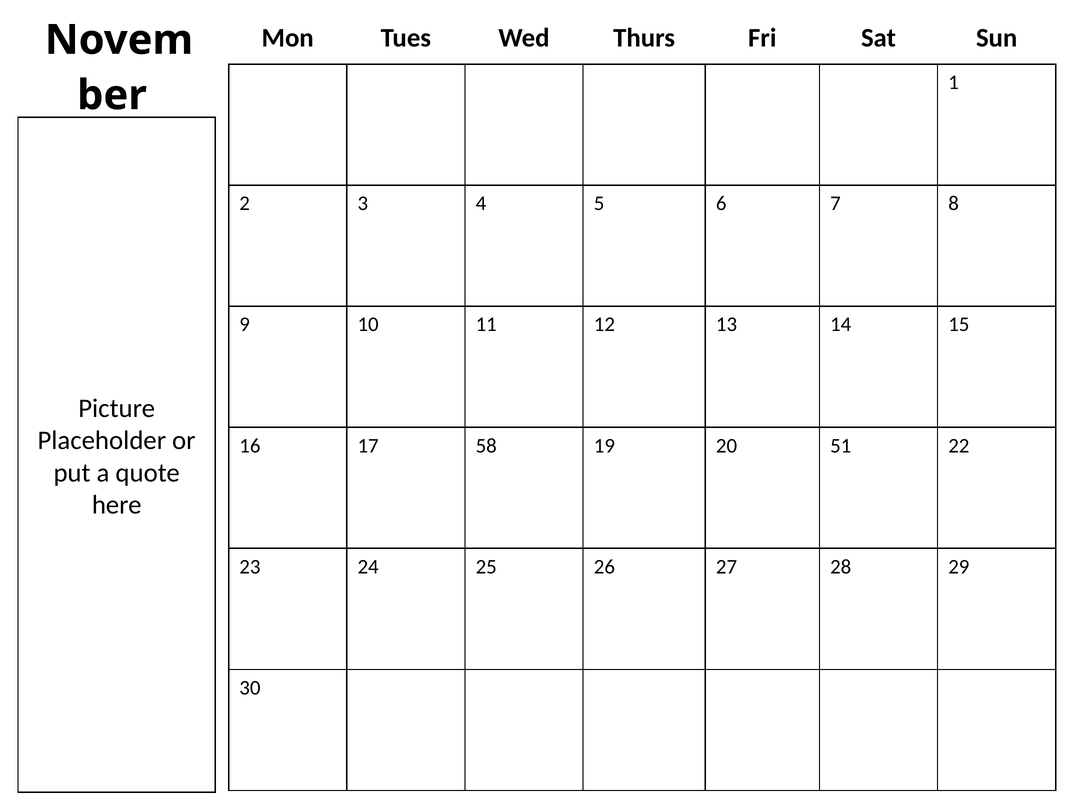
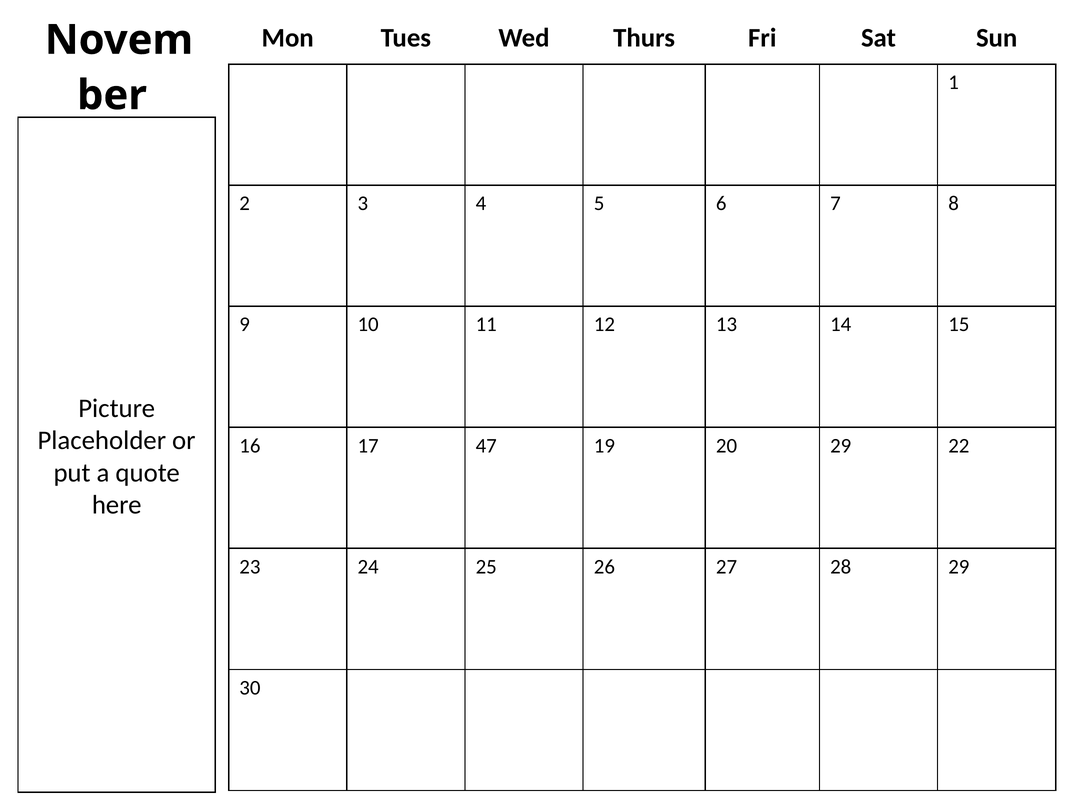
58: 58 -> 47
20 51: 51 -> 29
